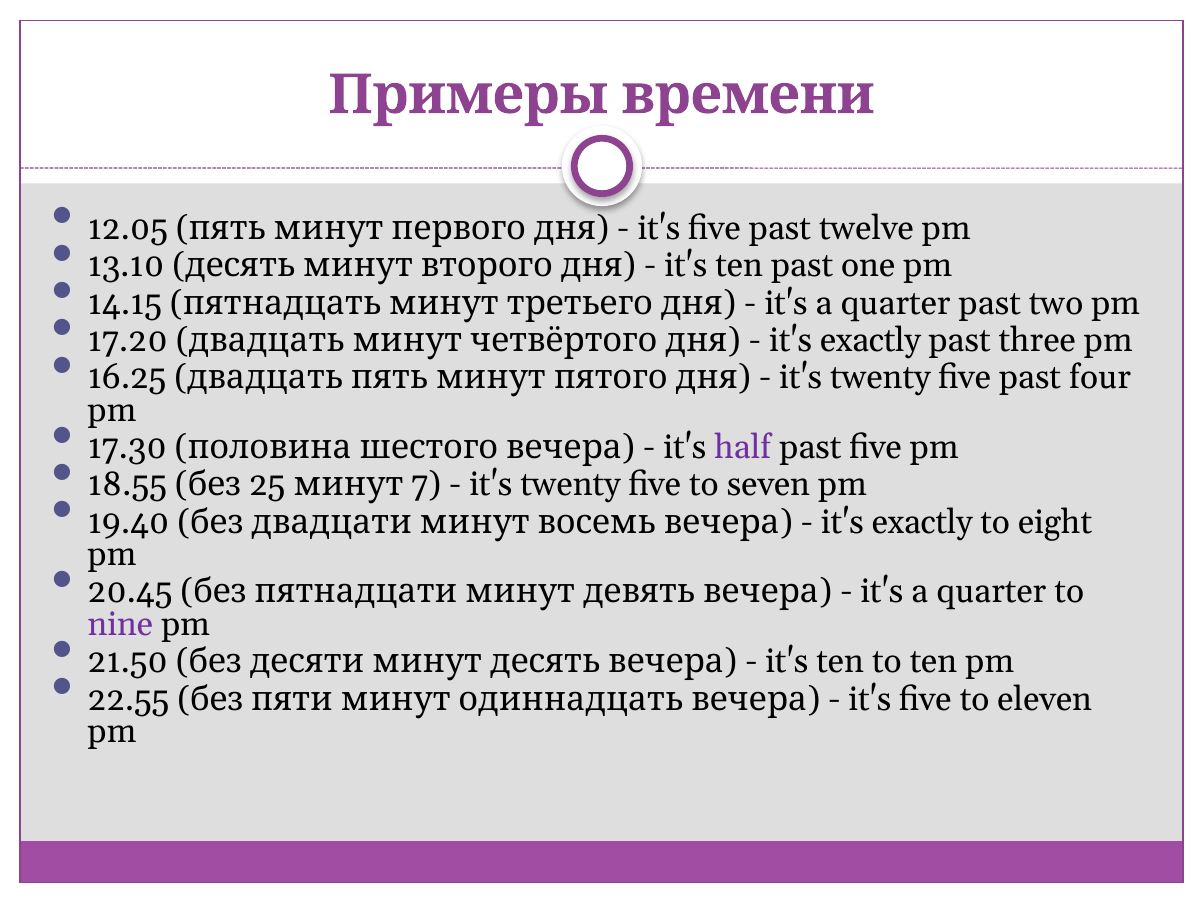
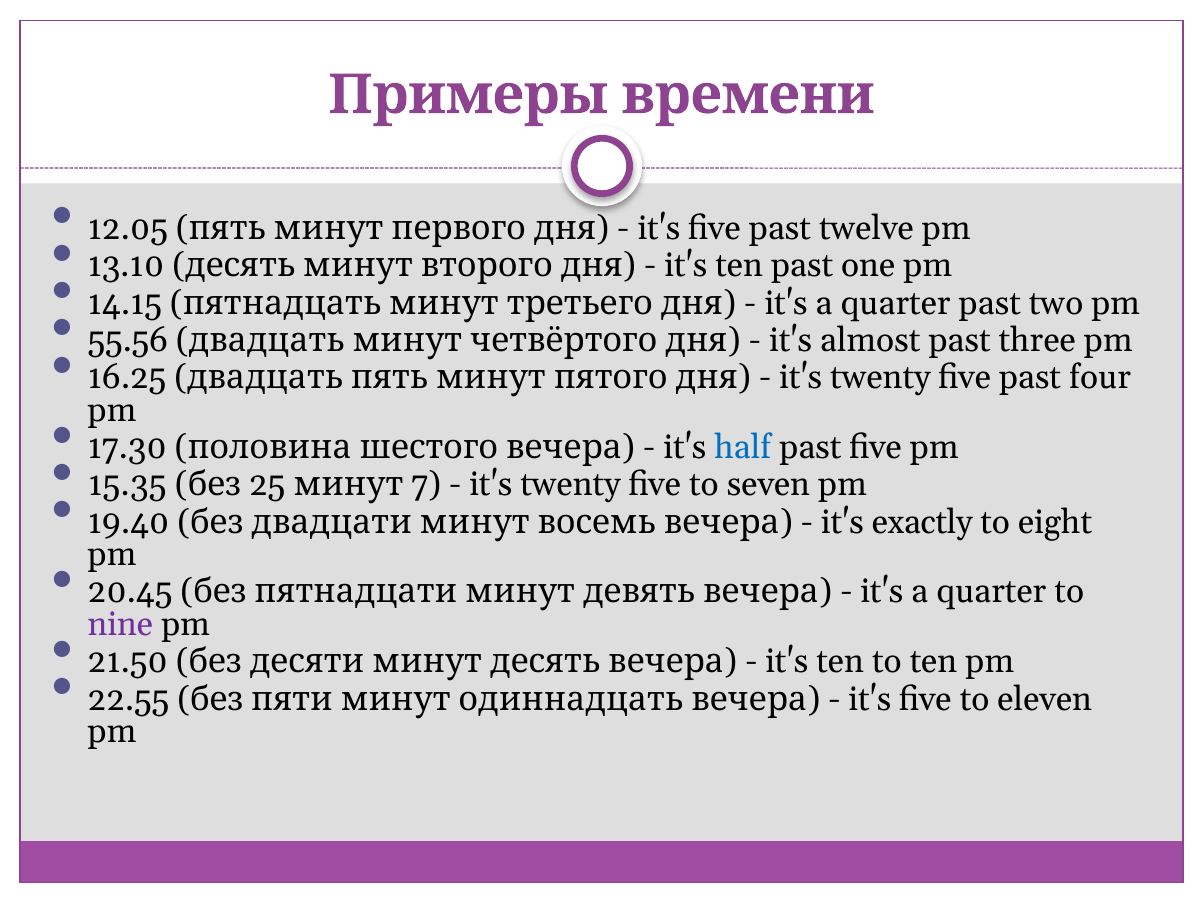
17.20: 17.20 -> 55.56
exactly at (870, 340): exactly -> almost
half colour: purple -> blue
18.55: 18.55 -> 15.35
